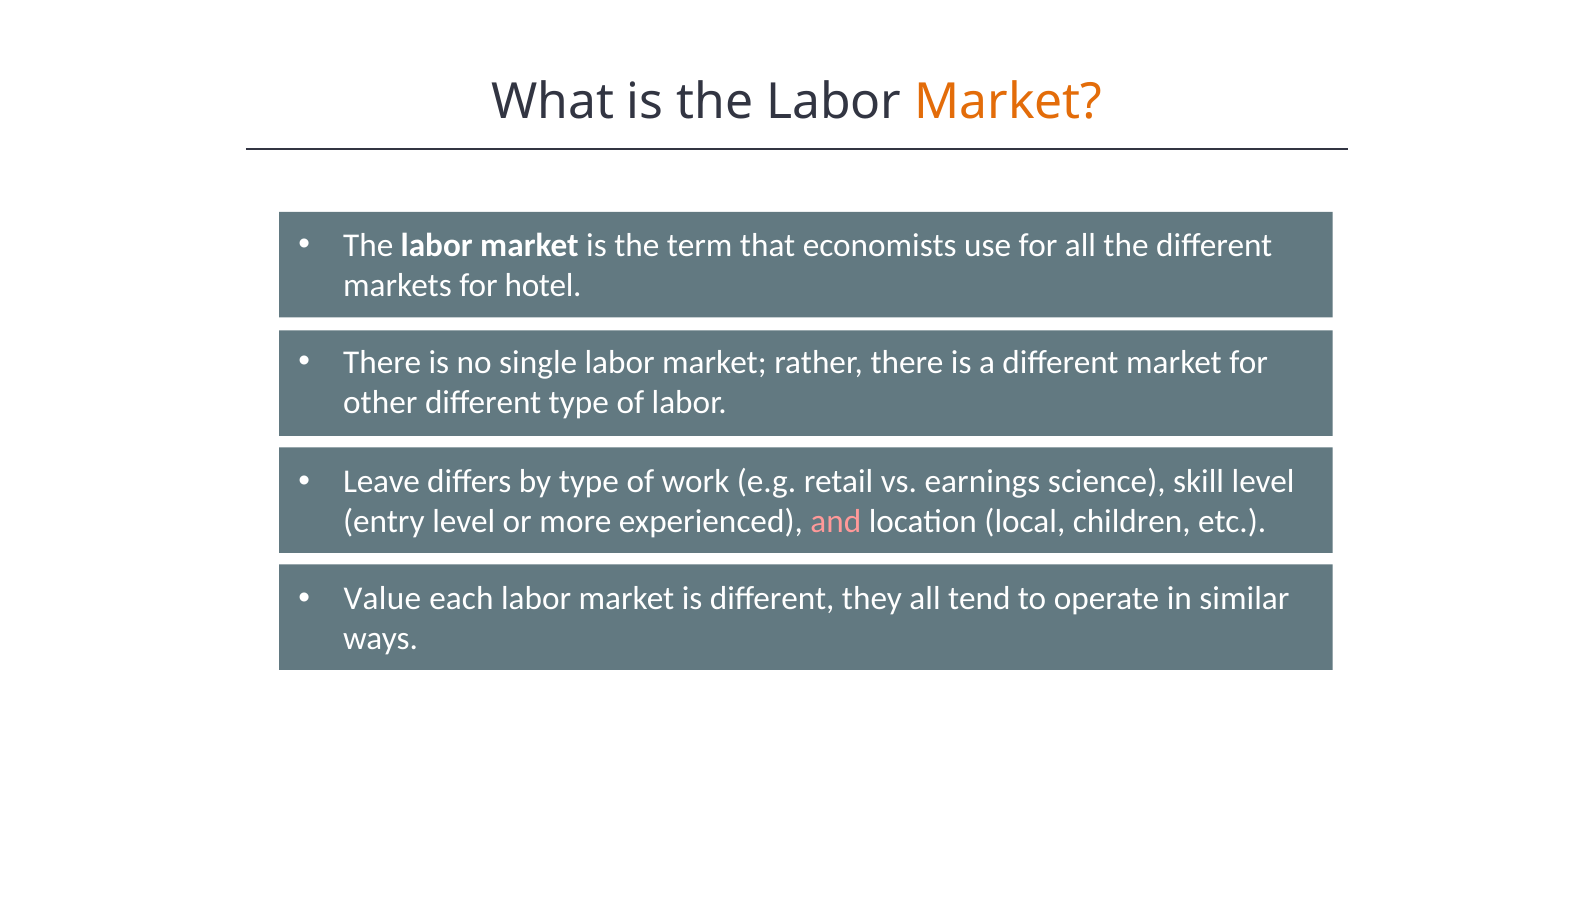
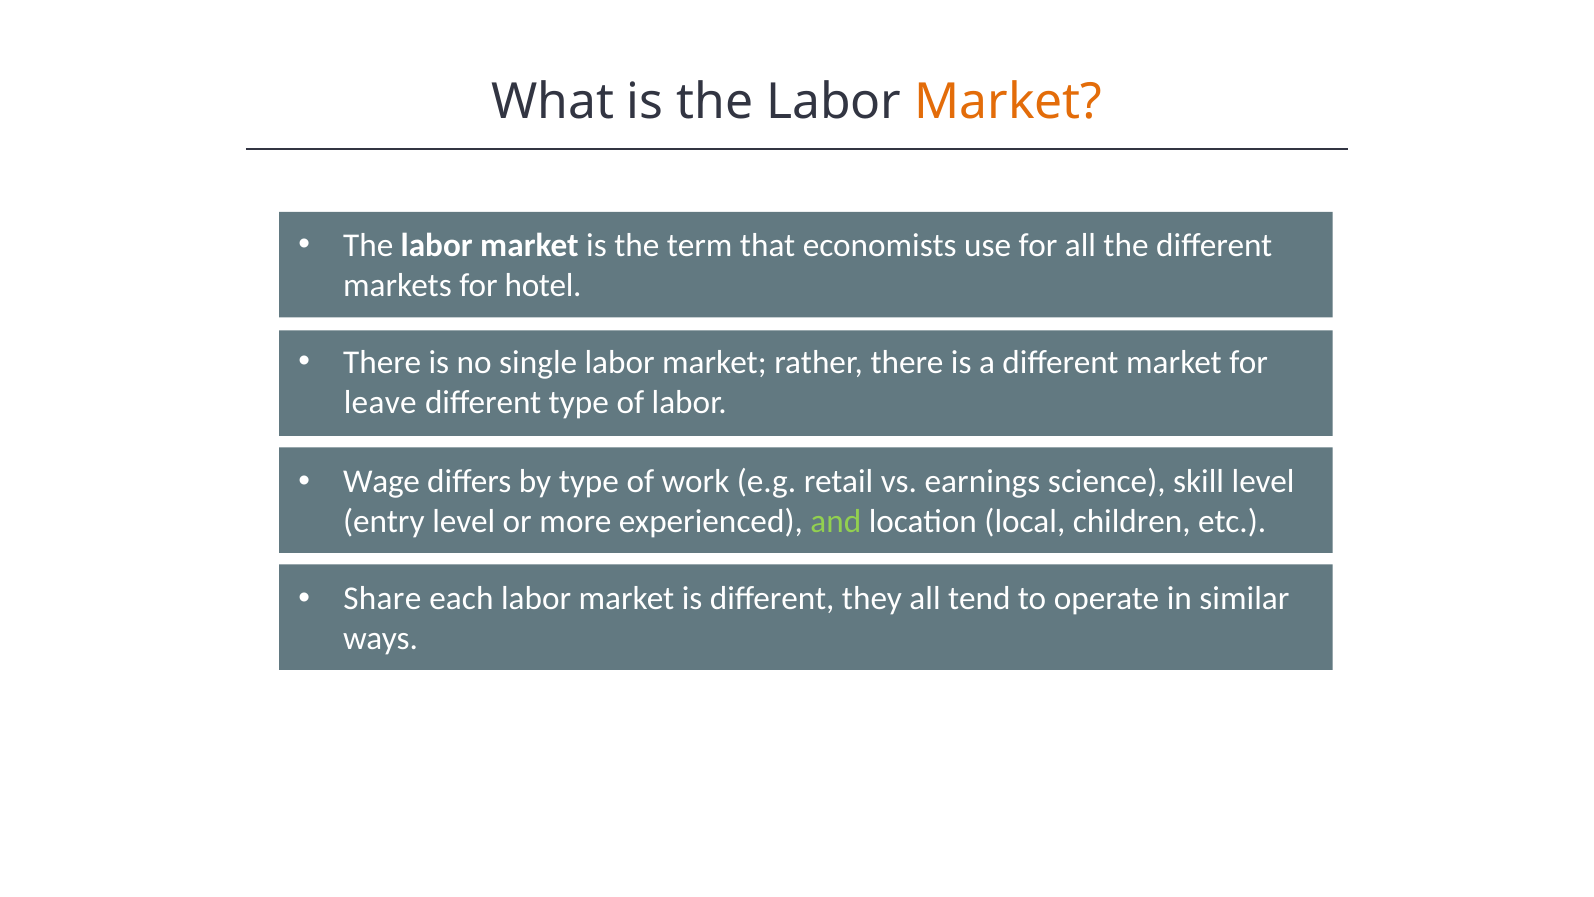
other: other -> leave
Leave: Leave -> Wage
and colour: pink -> light green
Value: Value -> Share
